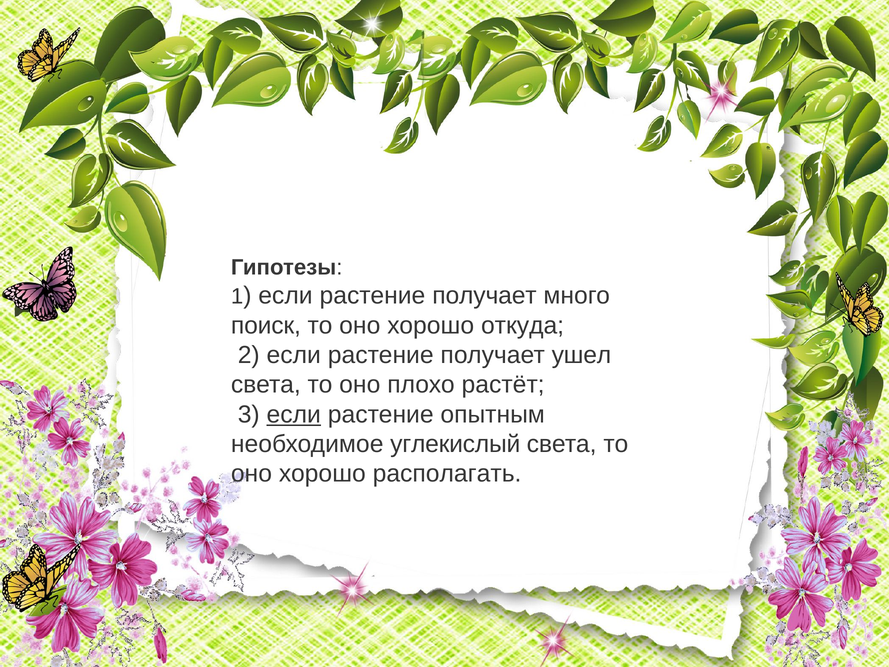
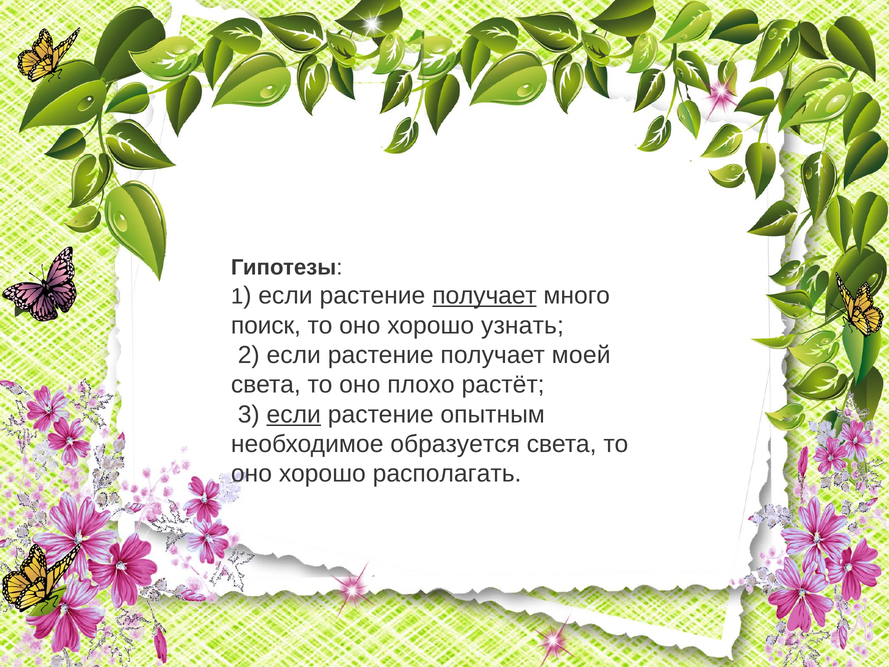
получает at (484, 296) underline: none -> present
откуда: откуда -> узнать
ушел: ушел -> моей
углекислый: углекислый -> образуется
